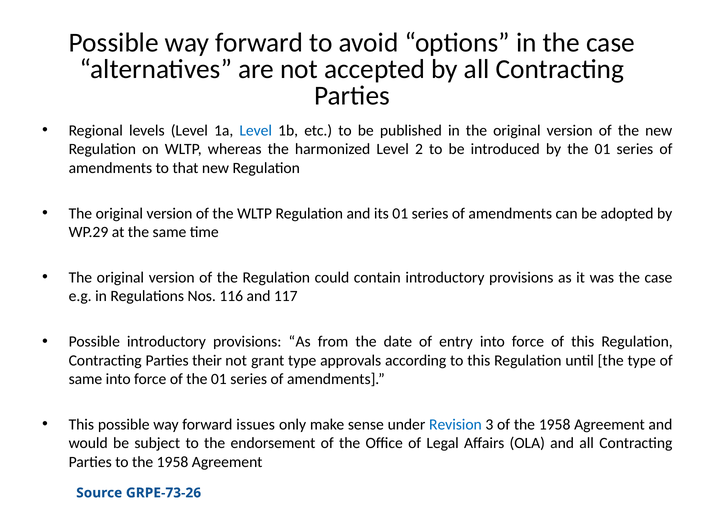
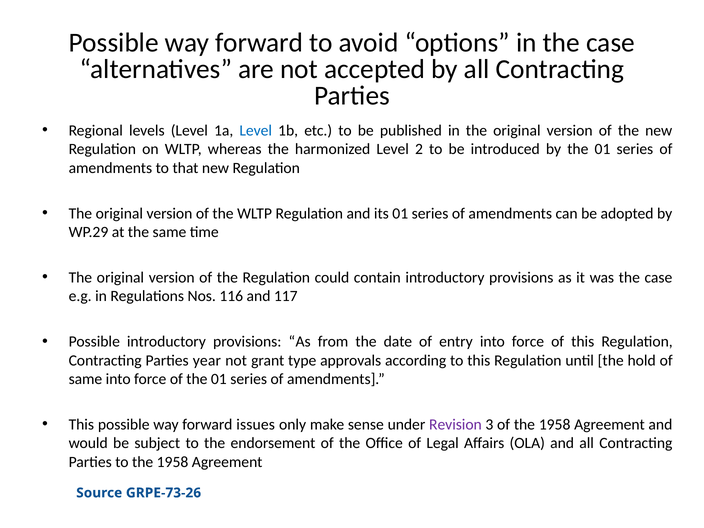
their: their -> year
the type: type -> hold
Revision colour: blue -> purple
